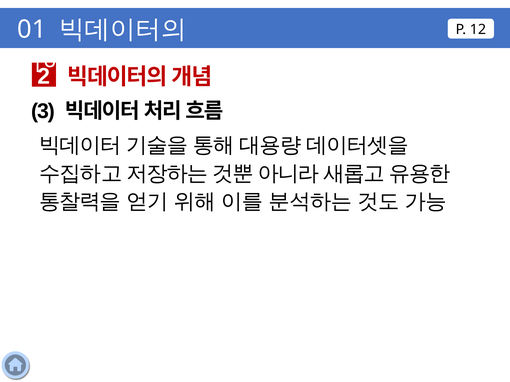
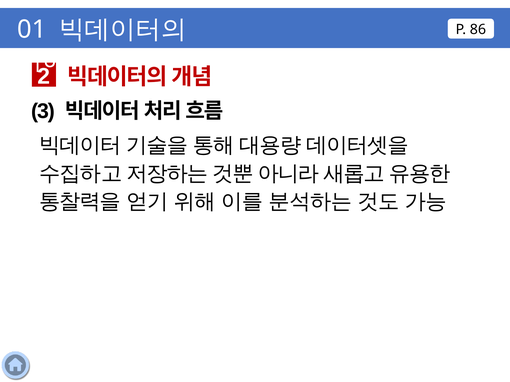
12: 12 -> 86
